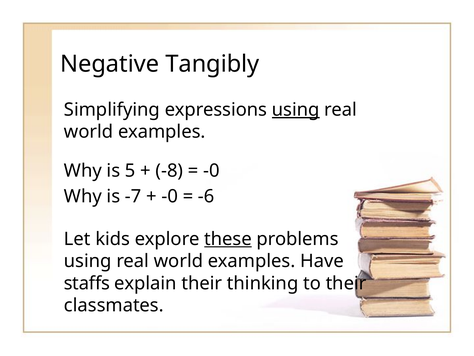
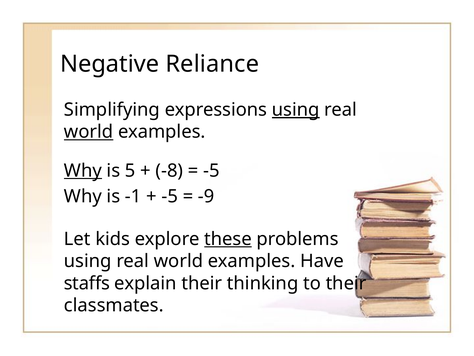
Tangibly: Tangibly -> Reliance
world at (89, 132) underline: none -> present
Why at (83, 170) underline: none -> present
-0 at (211, 170): -0 -> -5
-7: -7 -> -1
-0 at (170, 196): -0 -> -5
-6: -6 -> -9
